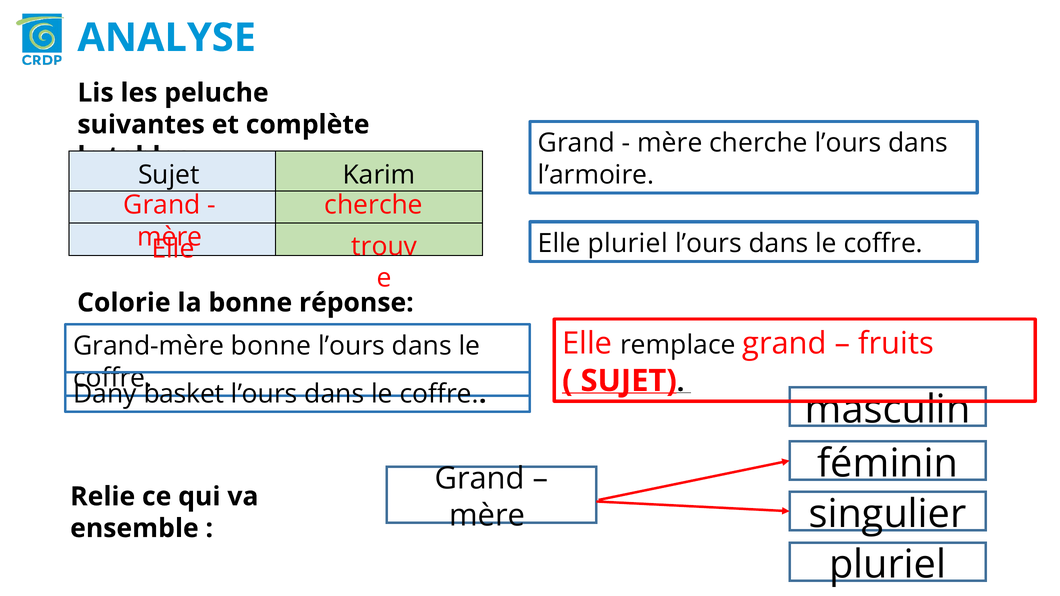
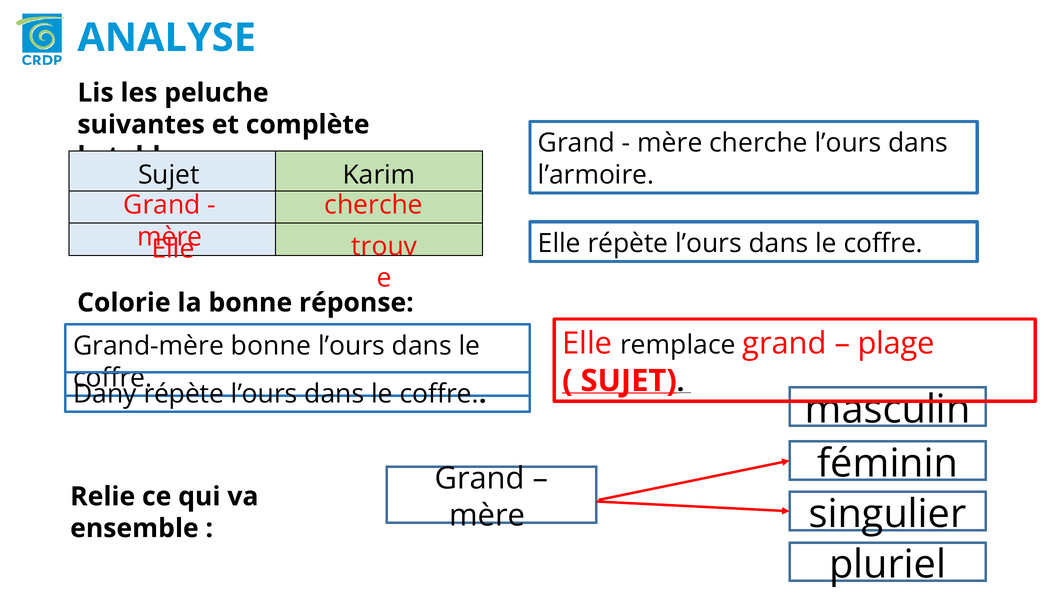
Elle pluriel: pluriel -> répète
fruits: fruits -> plage
basket at (184, 394): basket -> répète
